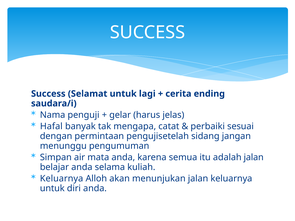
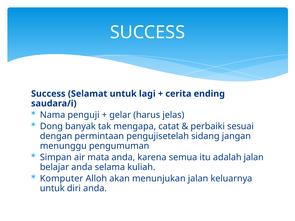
Hafal: Hafal -> Dong
Keluarnya at (62, 179): Keluarnya -> Komputer
